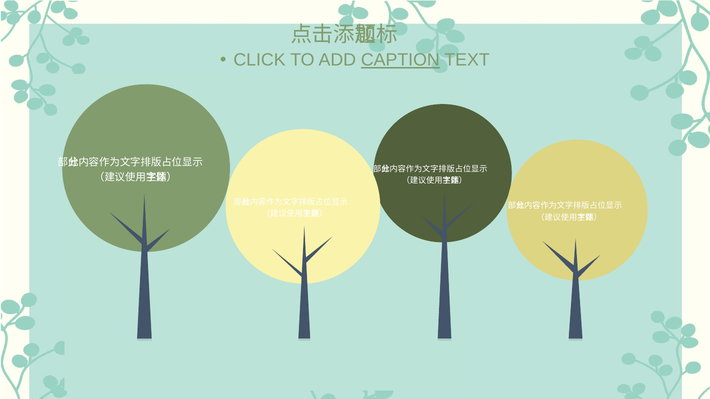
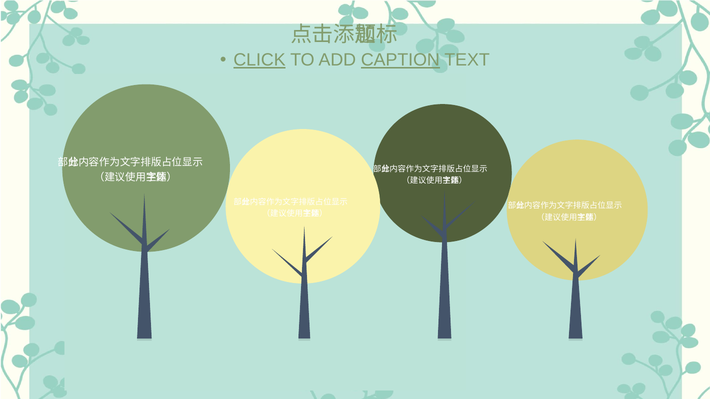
CLICK underline: none -> present
